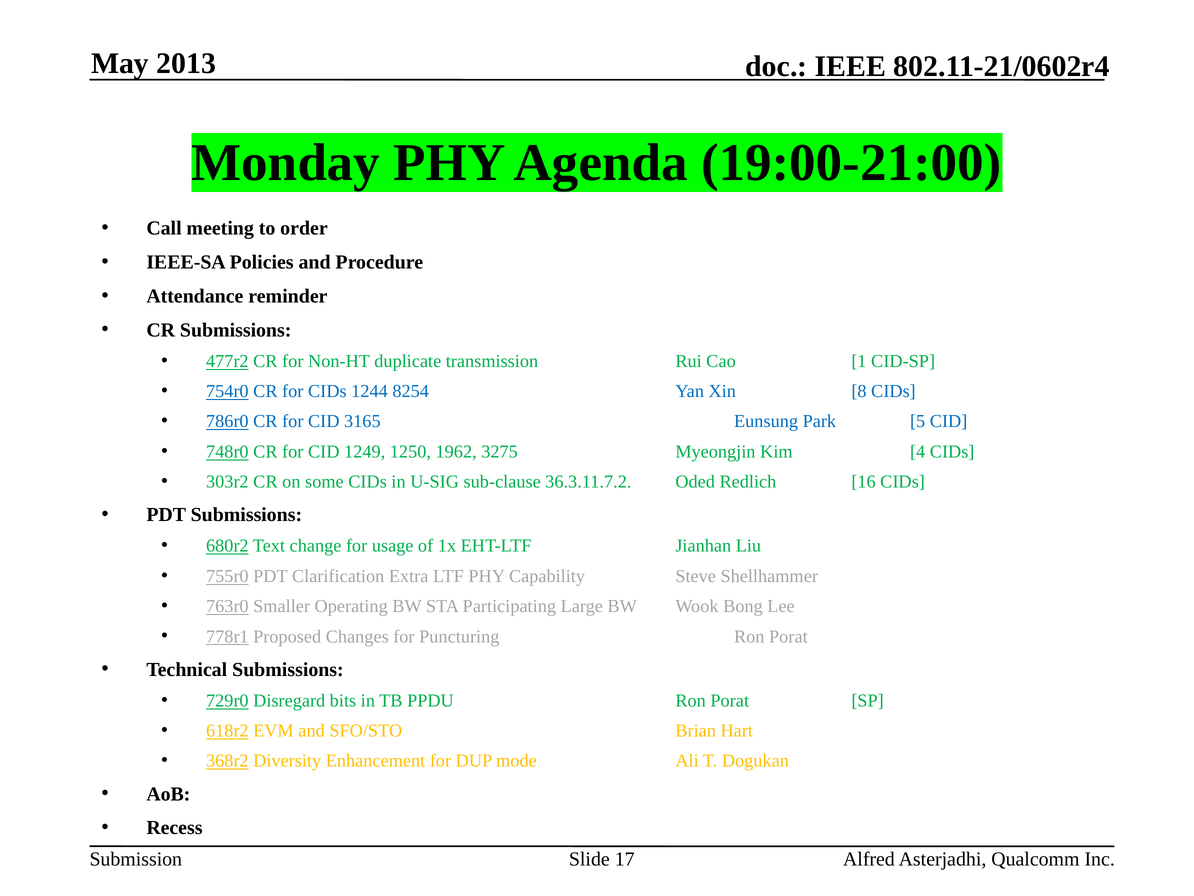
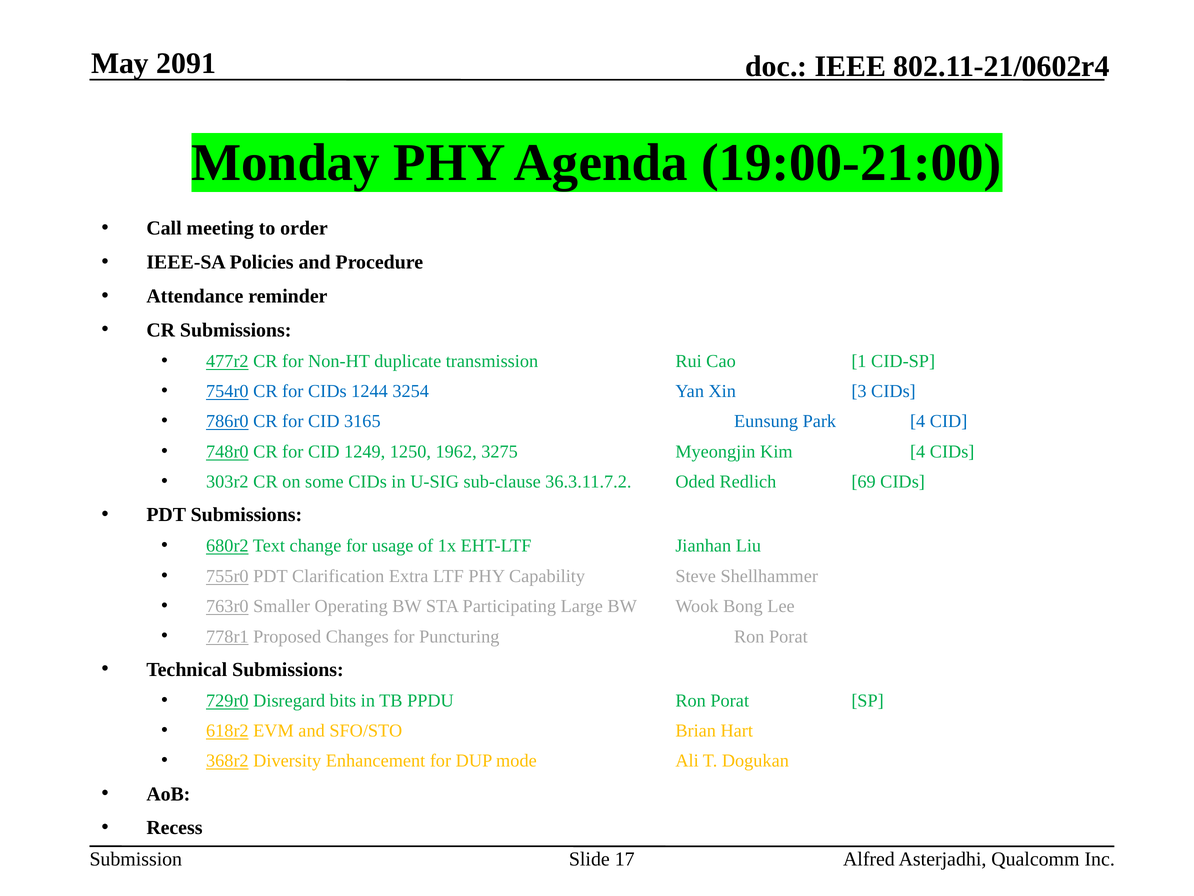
2013: 2013 -> 2091
8254: 8254 -> 3254
8: 8 -> 3
Park 5: 5 -> 4
16: 16 -> 69
